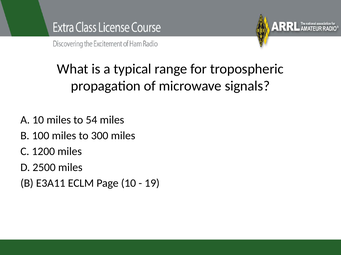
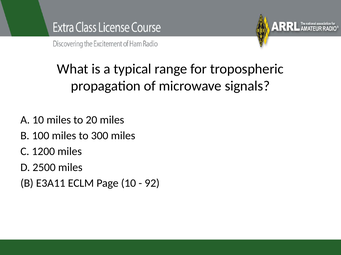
54: 54 -> 20
19: 19 -> 92
